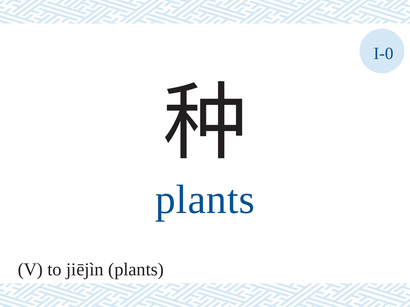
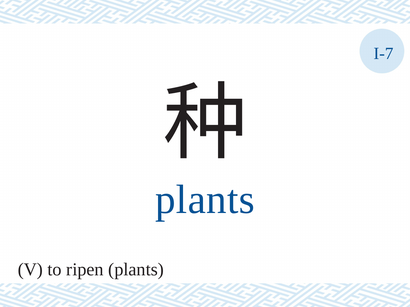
I-0: I-0 -> I-7
jiējìn: jiējìn -> ripen
